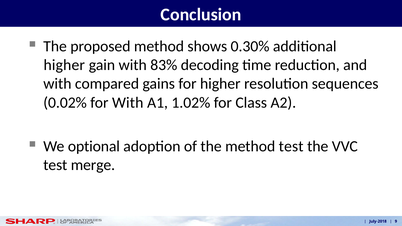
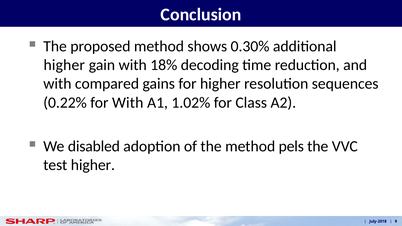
83%: 83% -> 18%
0.02%: 0.02% -> 0.22%
optional: optional -> disabled
method test: test -> pels
test merge: merge -> higher
